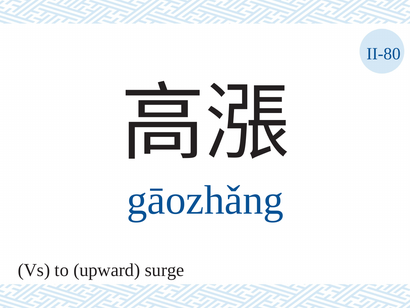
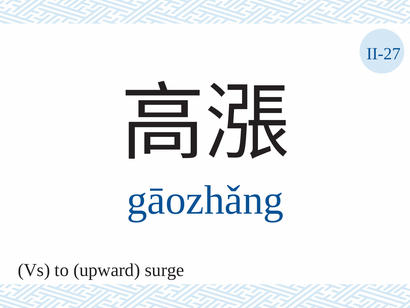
II-80: II-80 -> II-27
